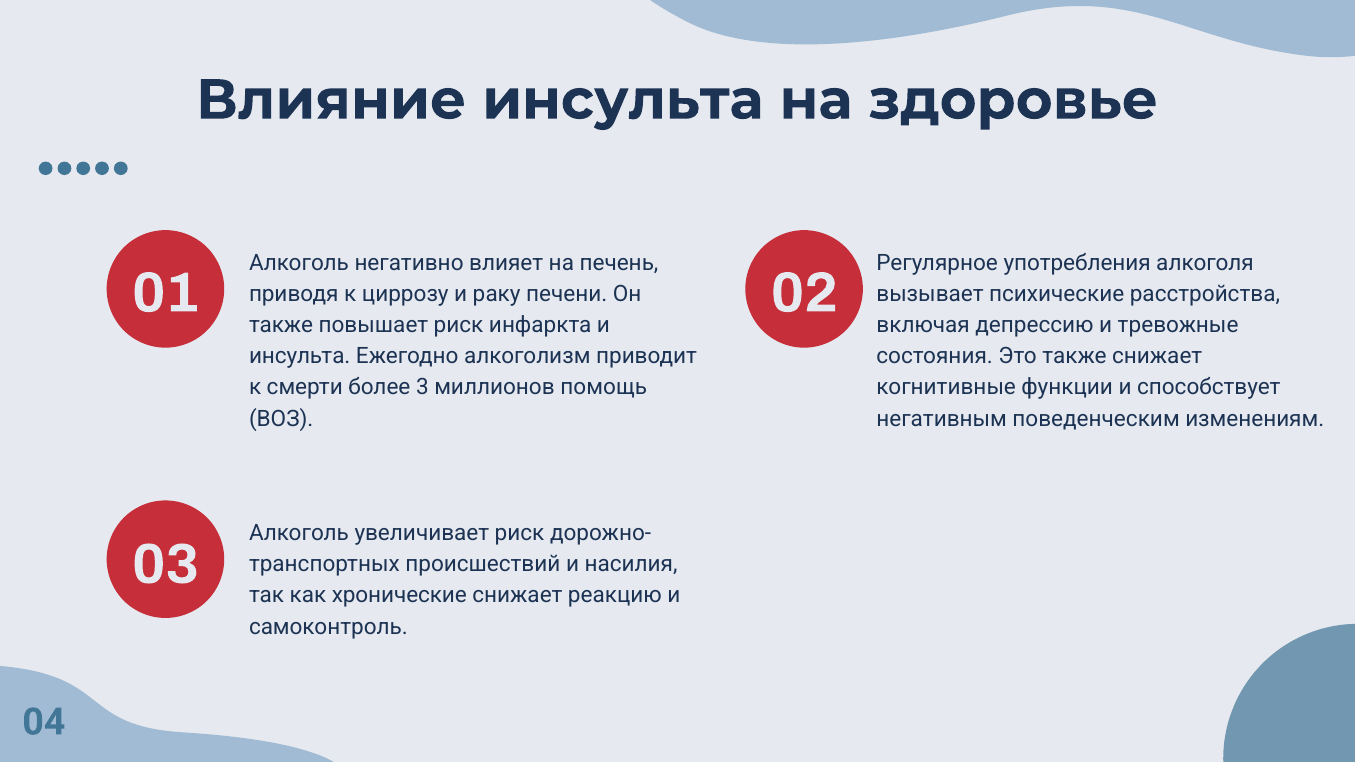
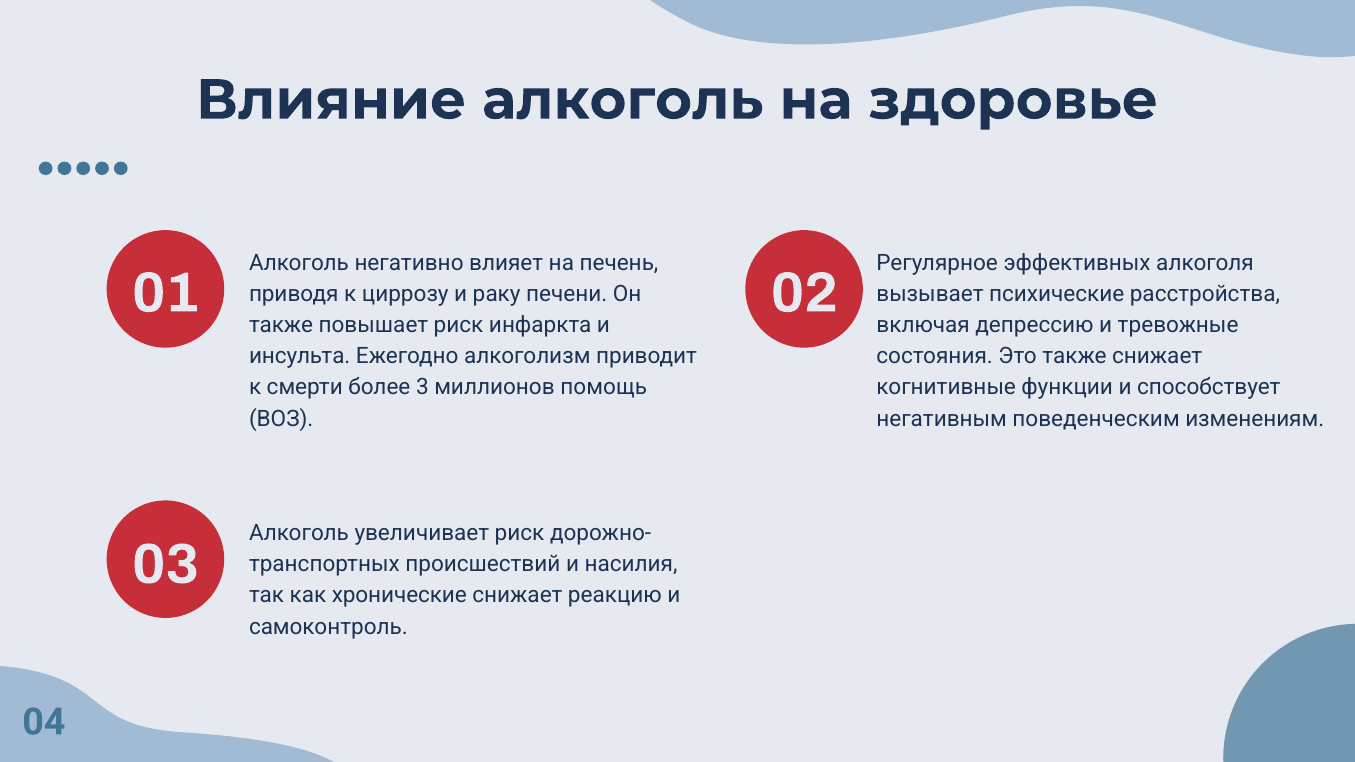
Влияние инсульта: инсульта -> алкоголь
употребления: употребления -> эффективных
